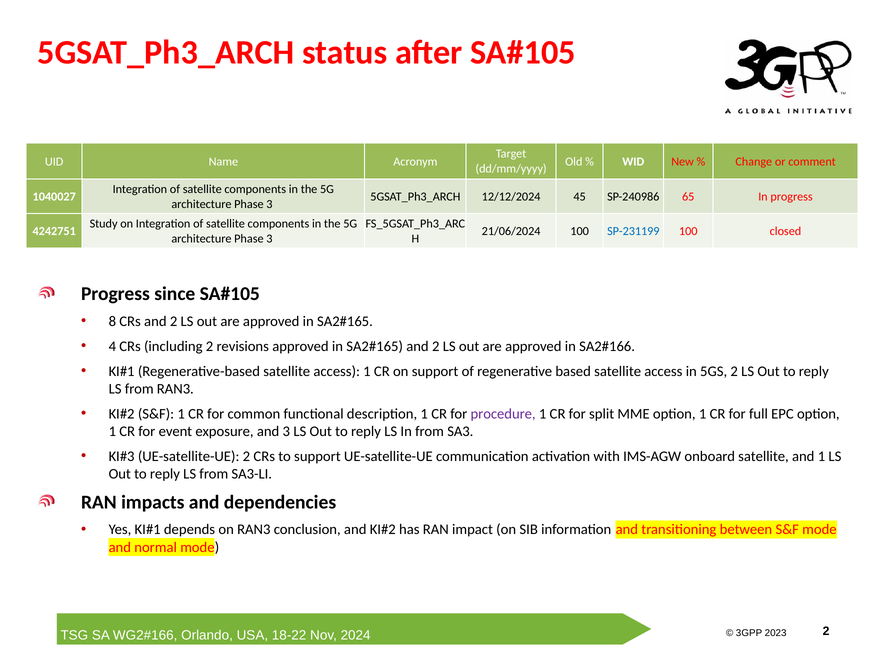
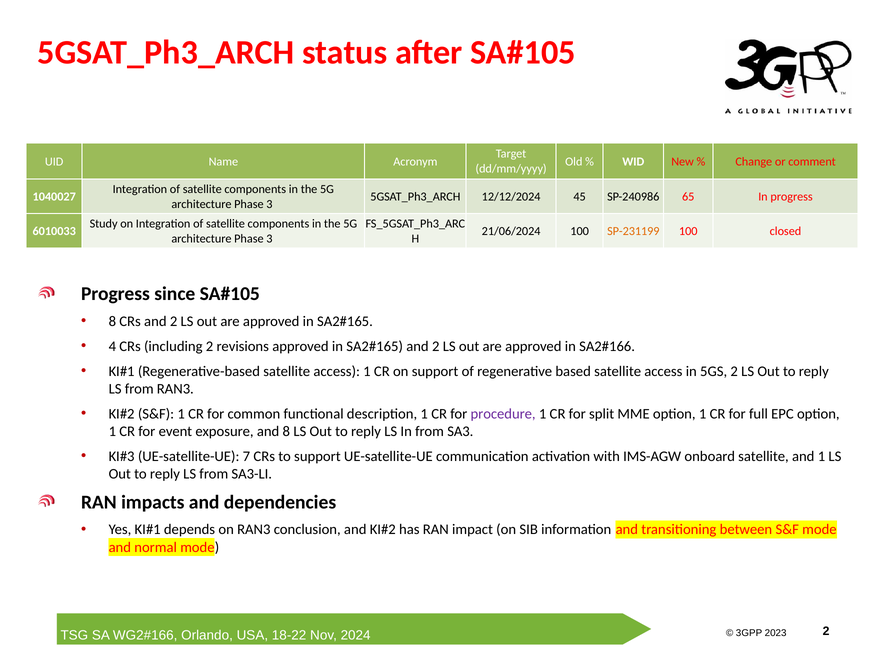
4242751: 4242751 -> 6010033
SP-231199 colour: blue -> orange
and 3: 3 -> 8
UE-satellite-UE 2: 2 -> 7
